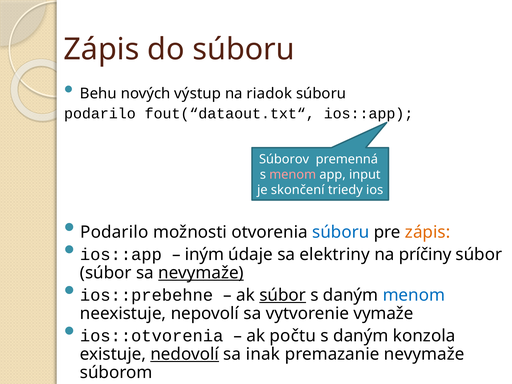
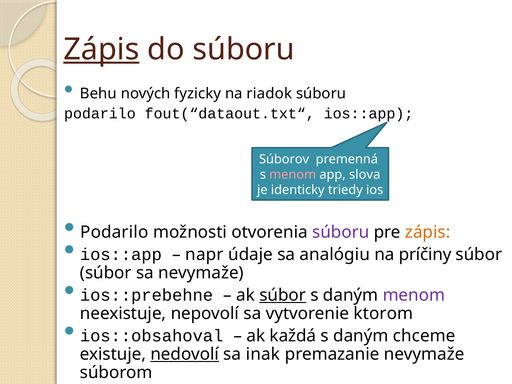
Zápis at (101, 49) underline: none -> present
výstup: výstup -> fyzicky
input: input -> slova
skončení: skončení -> identicky
súboru at (341, 232) colour: blue -> purple
iným: iným -> napr
elektriny: elektriny -> analógiu
nevymaže at (201, 273) underline: present -> none
menom at (414, 295) colour: blue -> purple
vymaže: vymaže -> ktorom
ios::otvorenia: ios::otvorenia -> ios::obsahoval
počtu: počtu -> každá
konzola: konzola -> chceme
